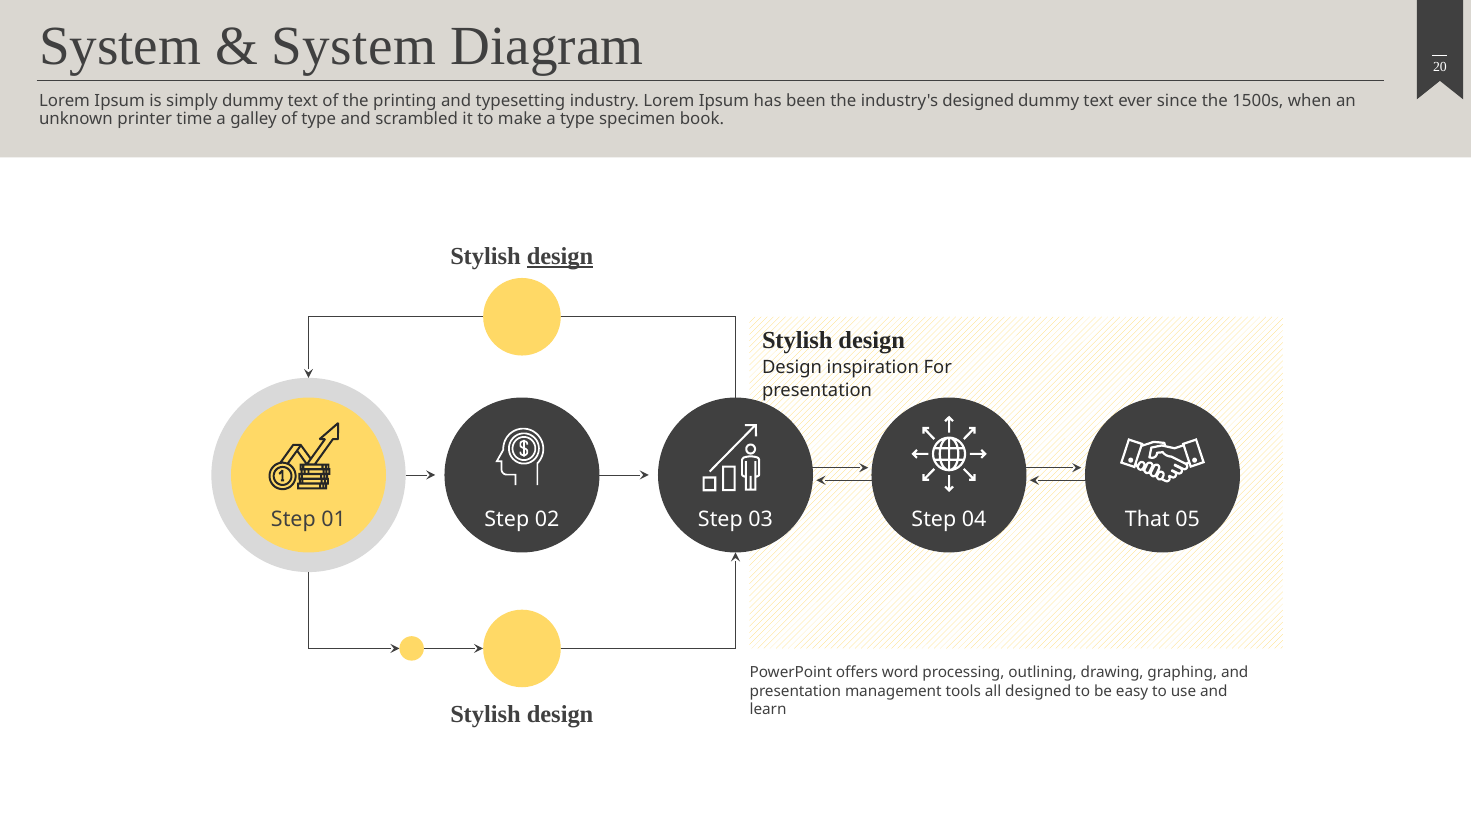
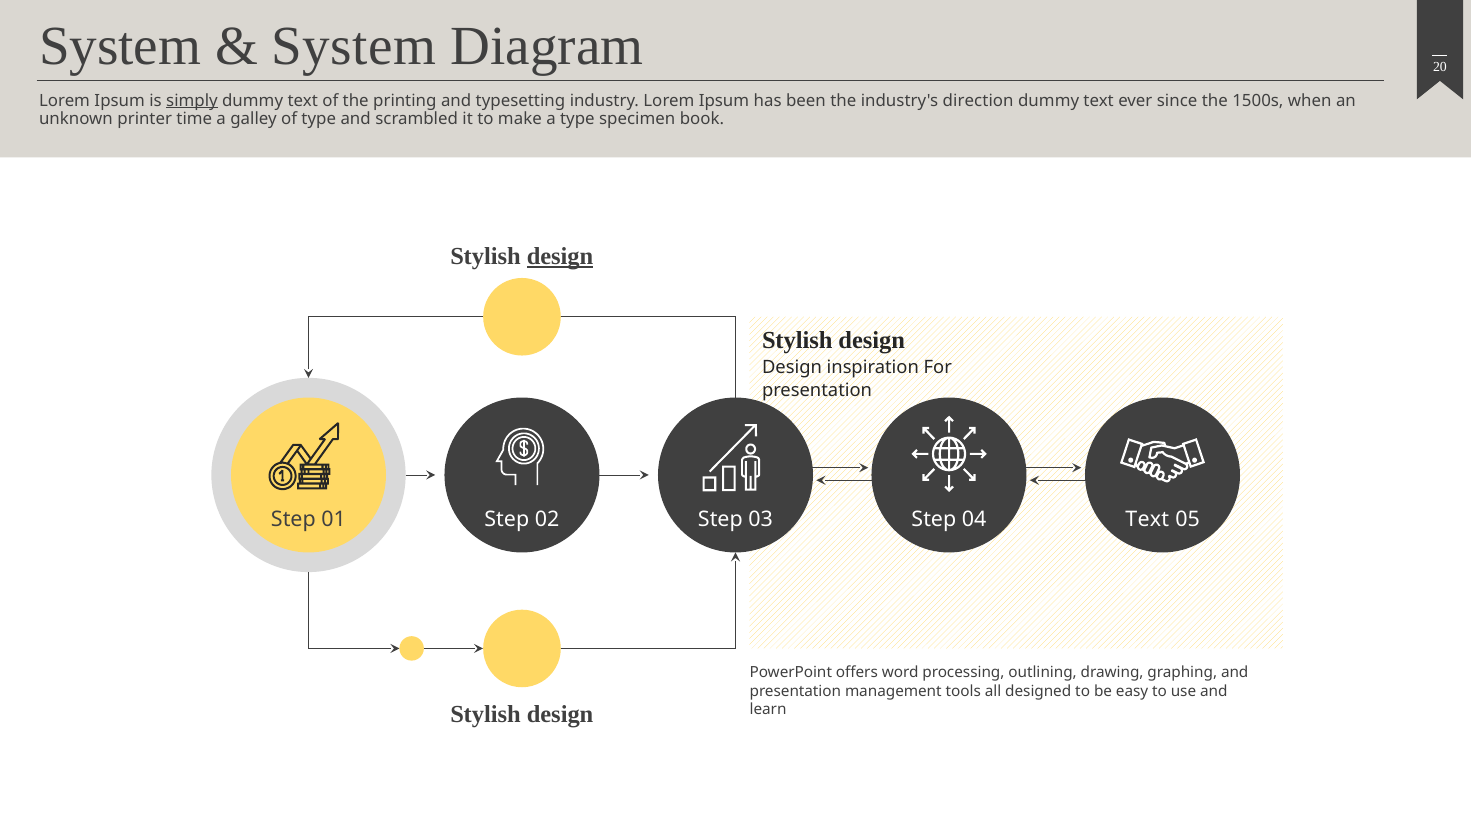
simply underline: none -> present
industry's designed: designed -> direction
04 That: That -> Text
